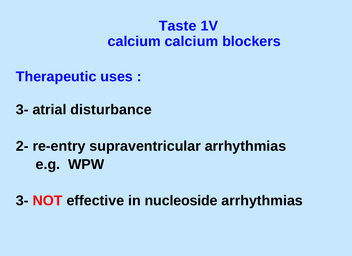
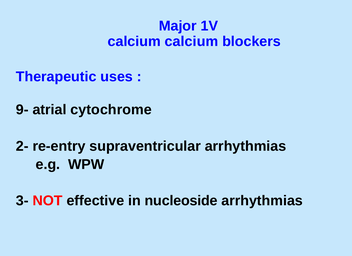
Taste: Taste -> Major
3- at (22, 110): 3- -> 9-
disturbance: disturbance -> cytochrome
